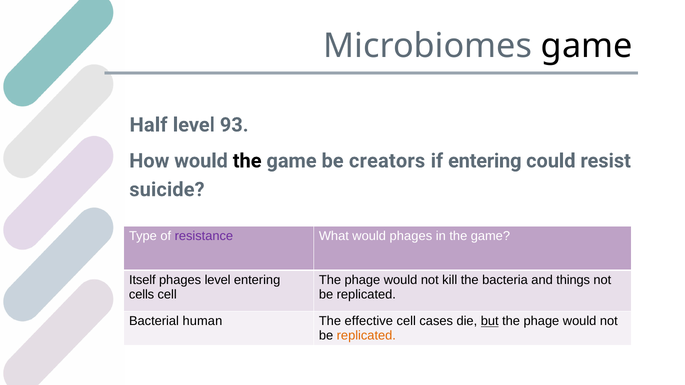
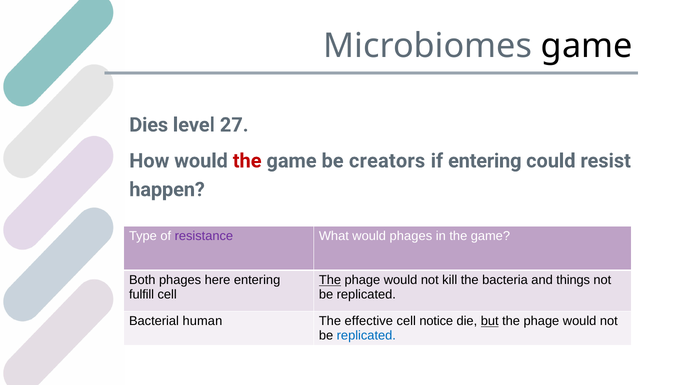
Half: Half -> Dies
93: 93 -> 27
the at (247, 161) colour: black -> red
suicide: suicide -> happen
Itself: Itself -> Both
phages level: level -> here
The at (330, 280) underline: none -> present
cells: cells -> fulfill
cases: cases -> notice
replicated at (366, 336) colour: orange -> blue
